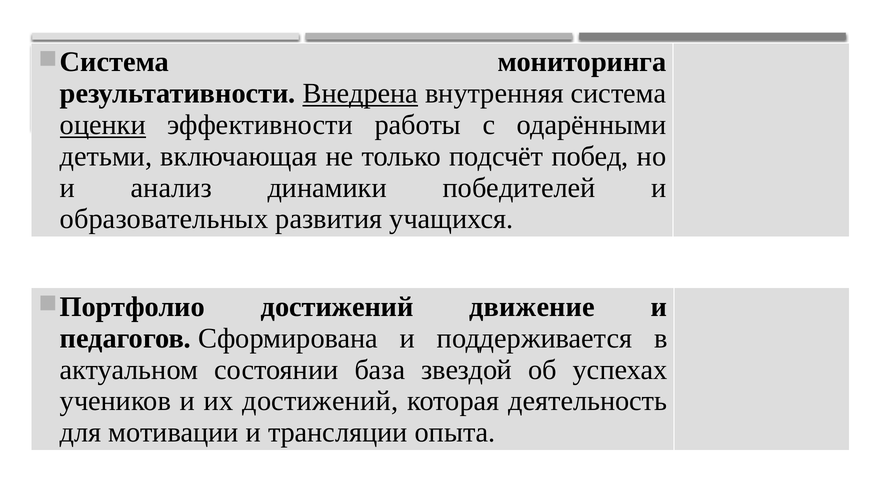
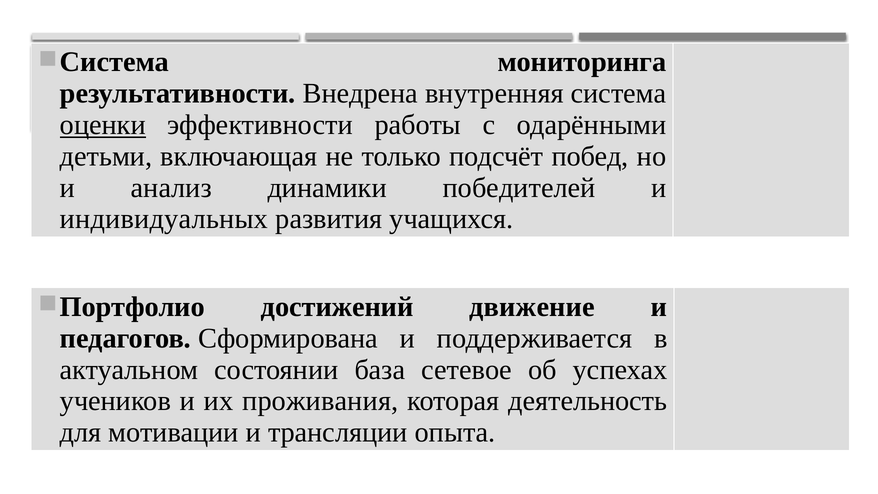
Внедрена underline: present -> none
образовательных: образовательных -> индивидуальных
звездой: звездой -> сетевое
их достижений: достижений -> проживания
